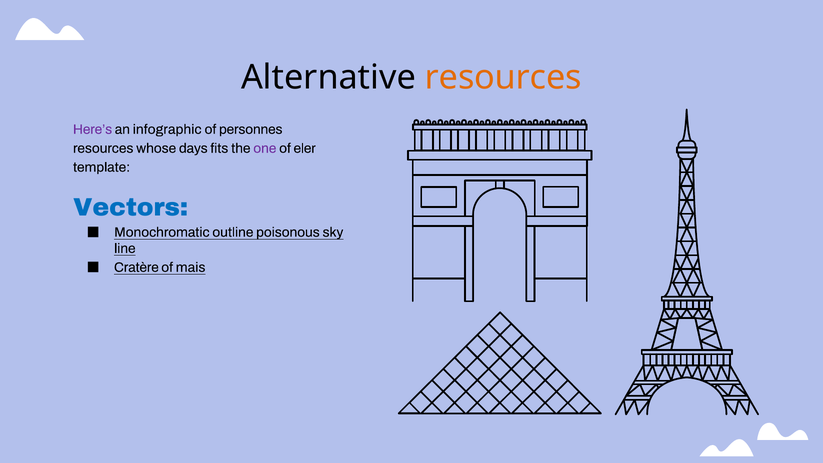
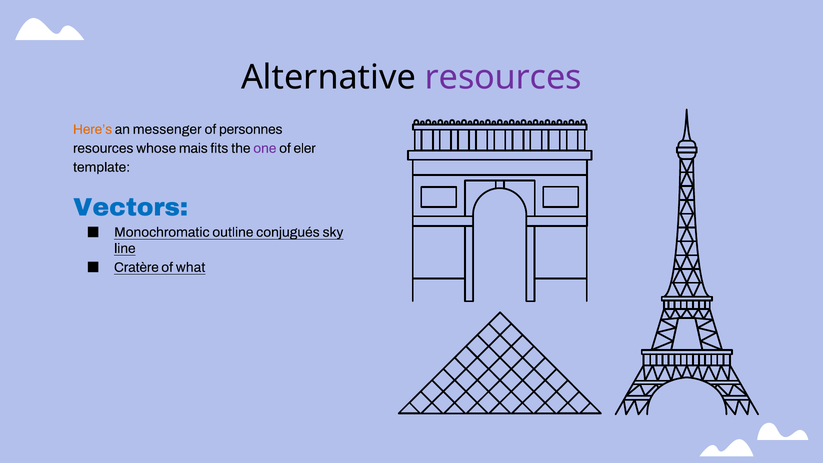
resources at (503, 77) colour: orange -> purple
Here’s colour: purple -> orange
infographic: infographic -> messenger
days: days -> mais
poisonous: poisonous -> conjugués
mais: mais -> what
